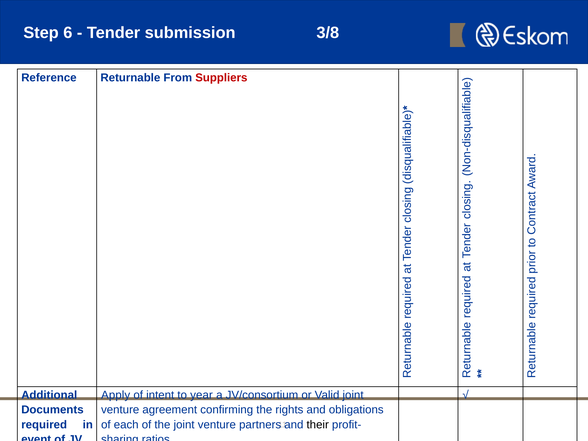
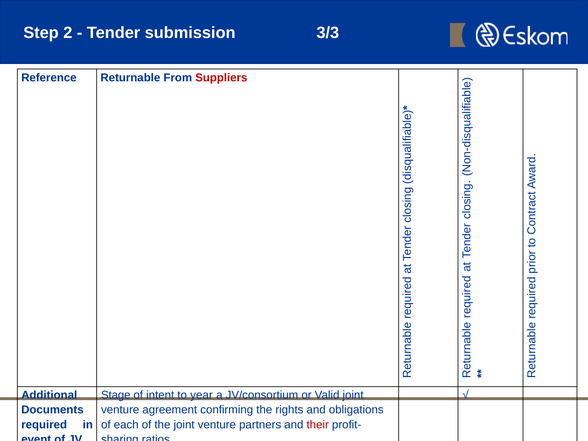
6: 6 -> 2
3/8: 3/8 -> 3/3
Apply: Apply -> Stage
their colour: black -> red
